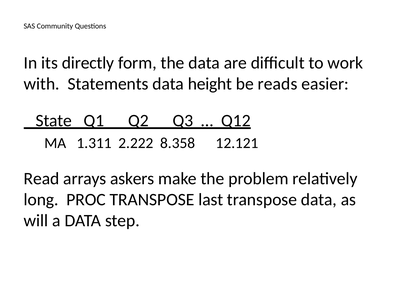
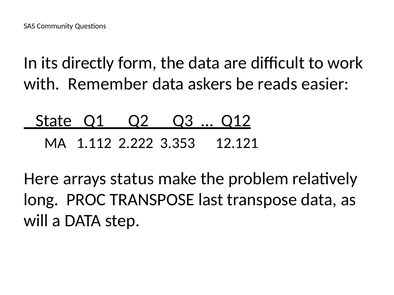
Statements: Statements -> Remember
height: height -> askers
1.311: 1.311 -> 1.112
8.358: 8.358 -> 3.353
Read: Read -> Here
askers: askers -> status
